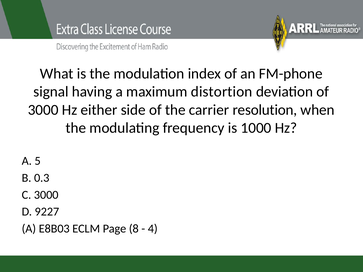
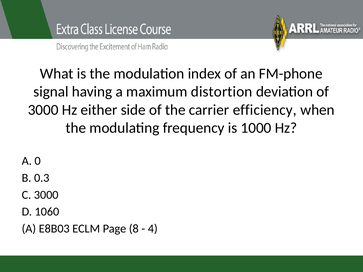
resolution: resolution -> efficiency
5: 5 -> 0
9227: 9227 -> 1060
